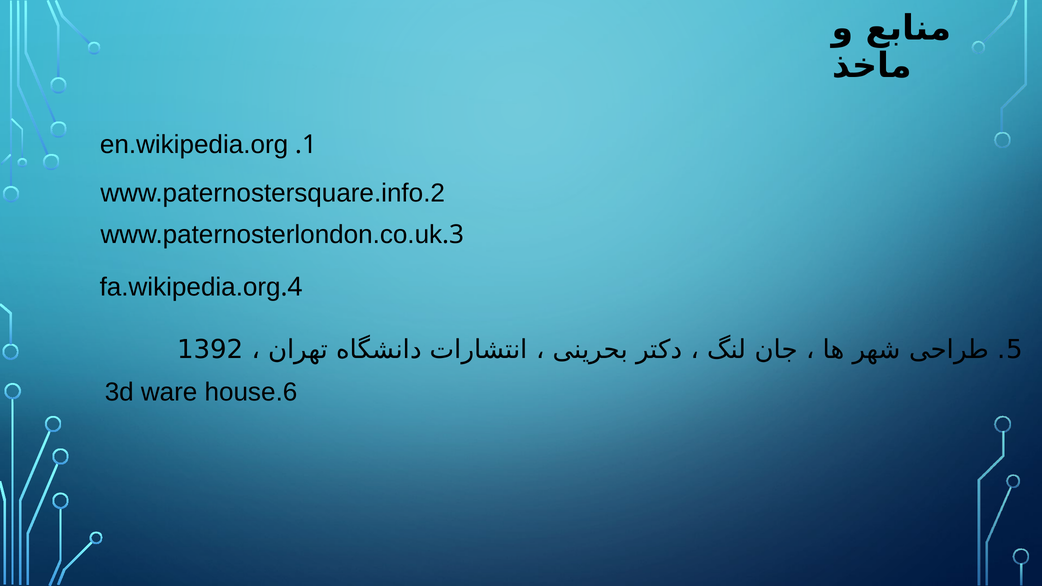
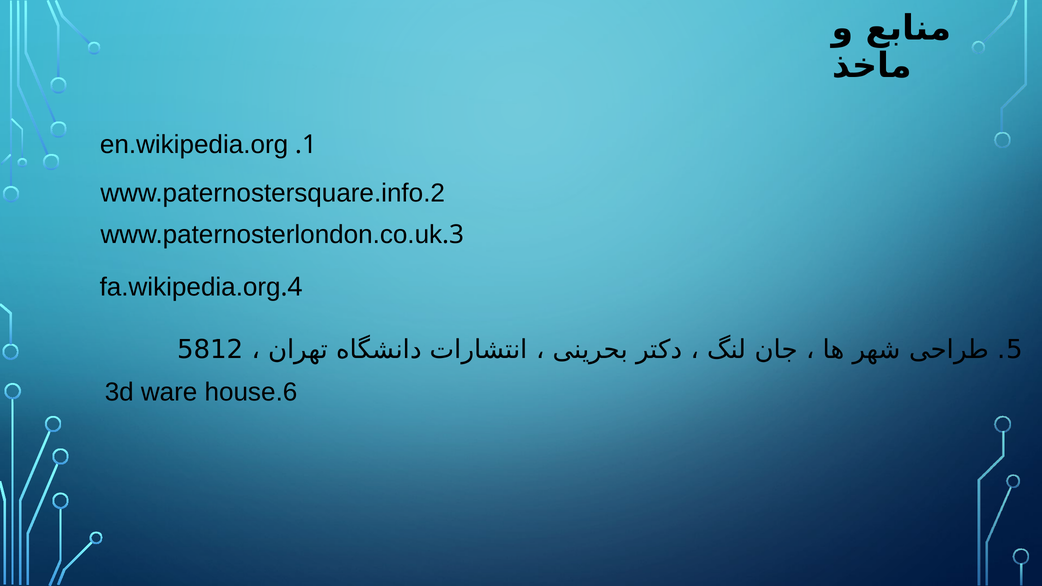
1392: 1392 -> 5812
